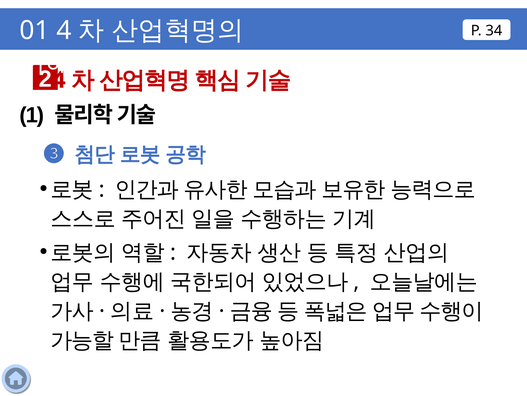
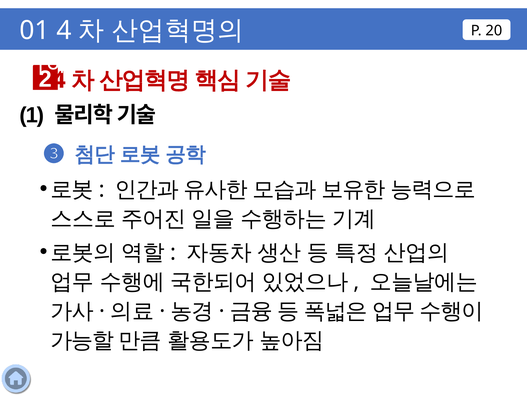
34: 34 -> 20
